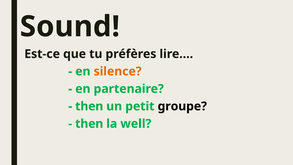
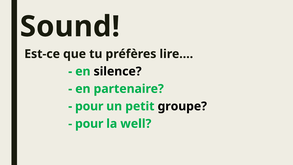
silence colour: orange -> black
then at (89, 106): then -> pour
then at (89, 124): then -> pour
